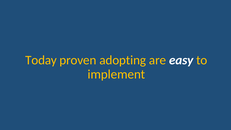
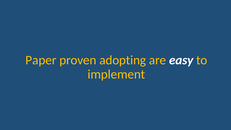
Today: Today -> Paper
